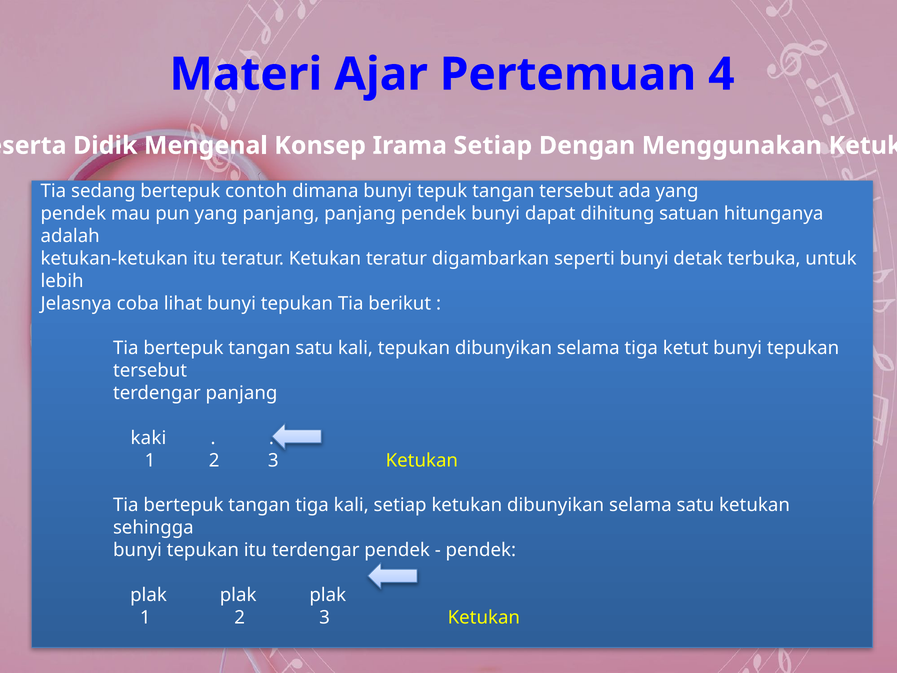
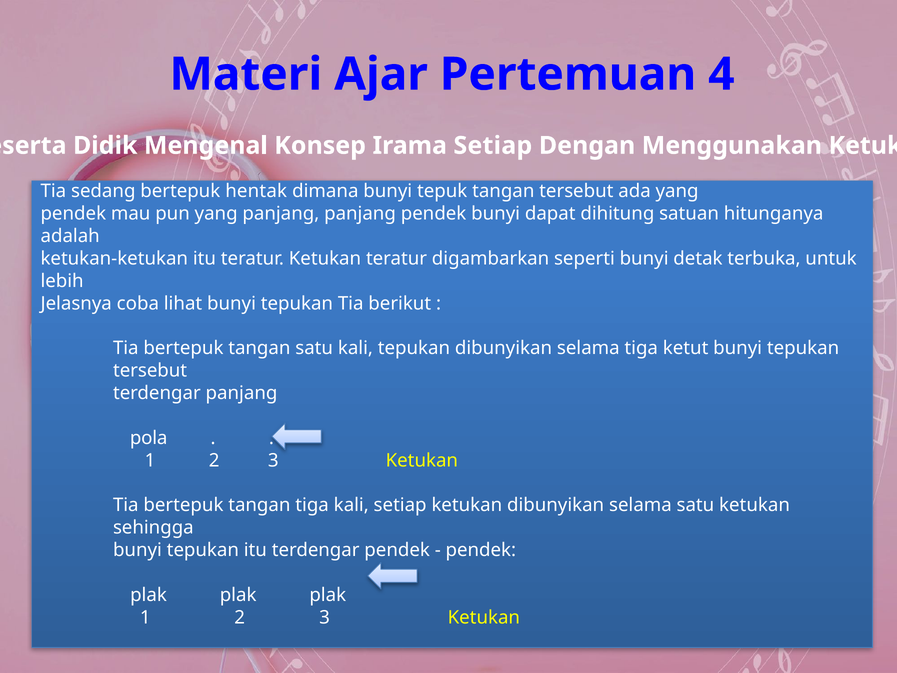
contoh: contoh -> hentak
kaki: kaki -> pola
